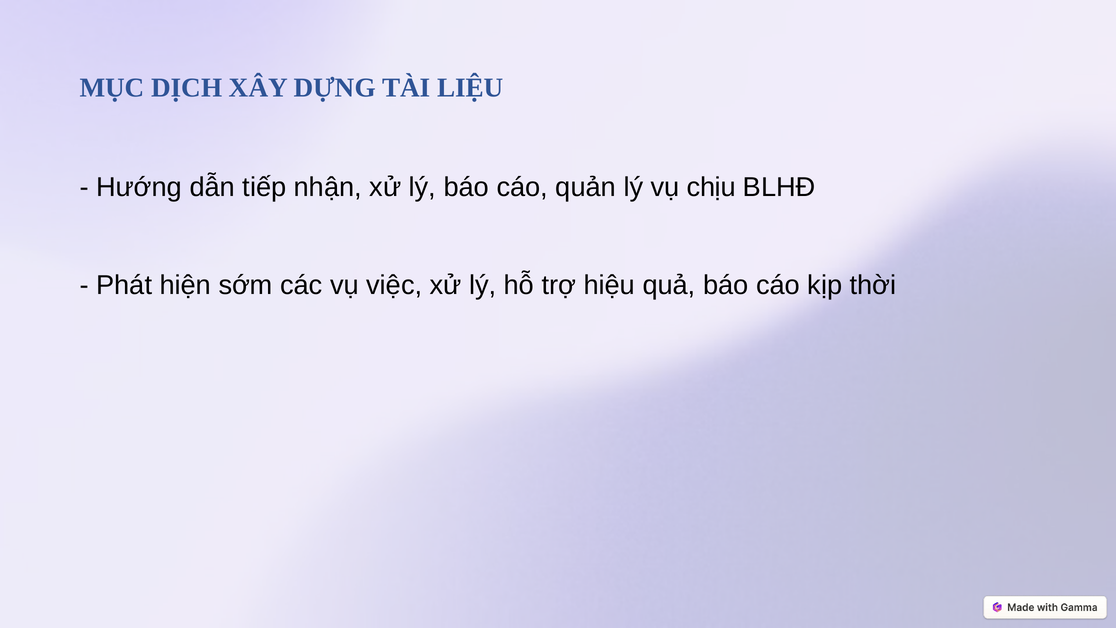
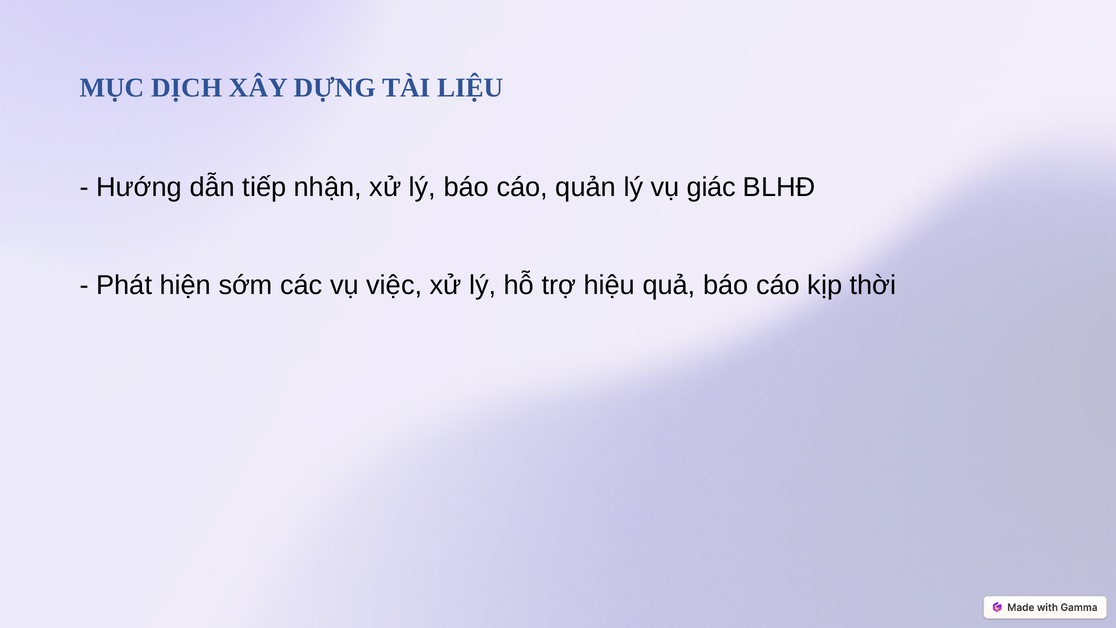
chịu: chịu -> giác
